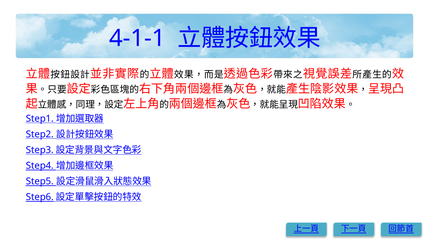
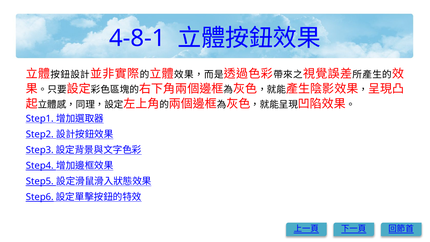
4-1-1: 4-1-1 -> 4-8-1
